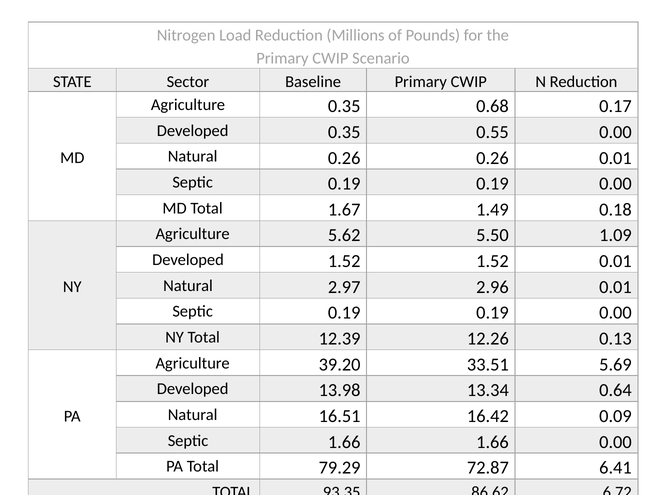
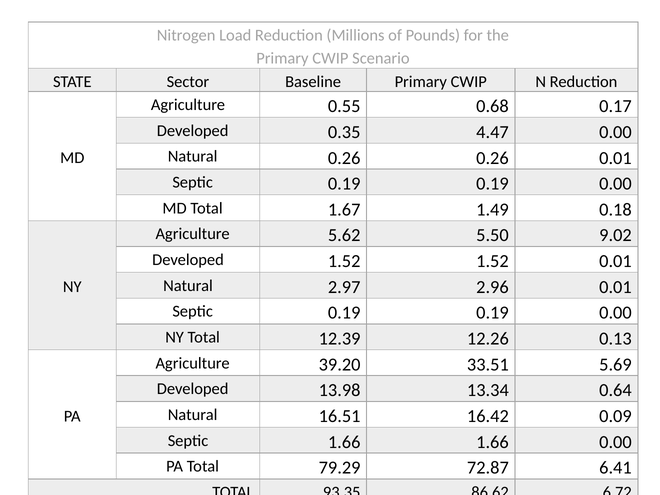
Agriculture 0.35: 0.35 -> 0.55
0.55: 0.55 -> 4.47
1.09: 1.09 -> 9.02
